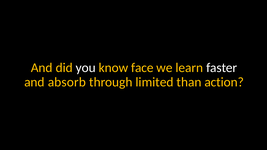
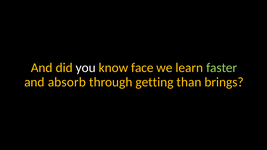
faster colour: white -> light green
limited: limited -> getting
action: action -> brings
